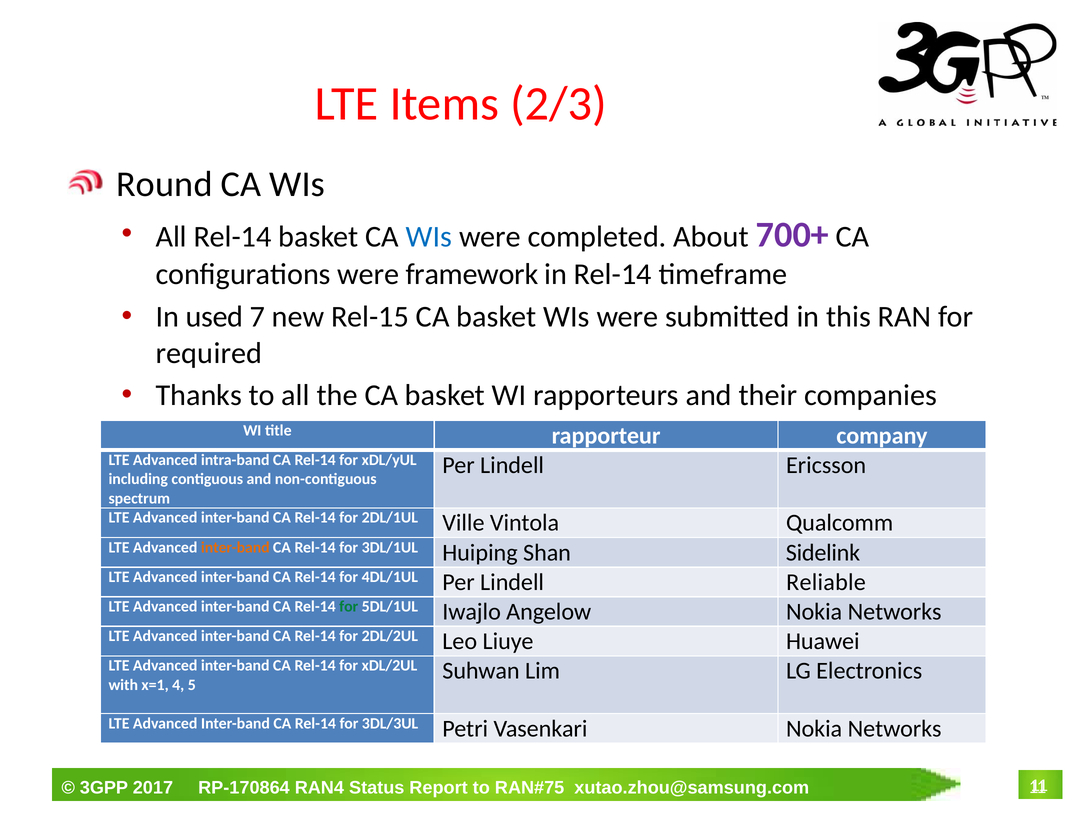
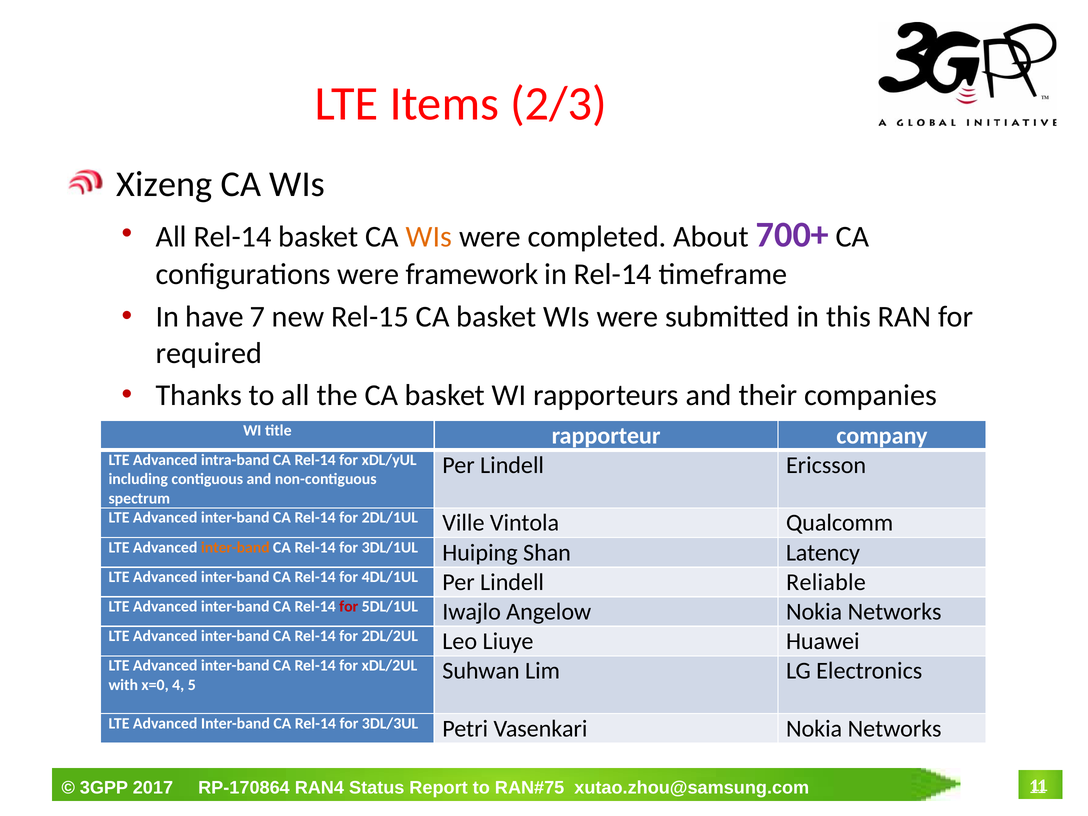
Round: Round -> Xizeng
WIs at (429, 237) colour: blue -> orange
used: used -> have
Sidelink: Sidelink -> Latency
for at (349, 607) colour: green -> red
x=1: x=1 -> x=0
